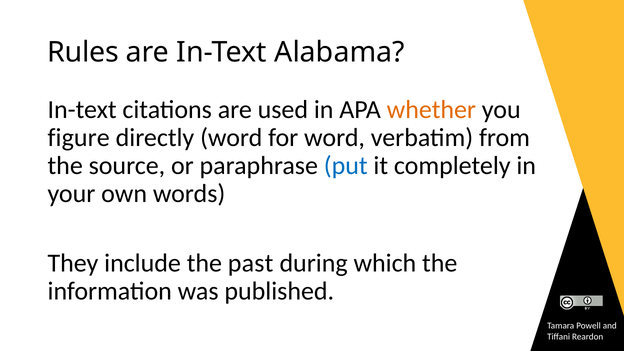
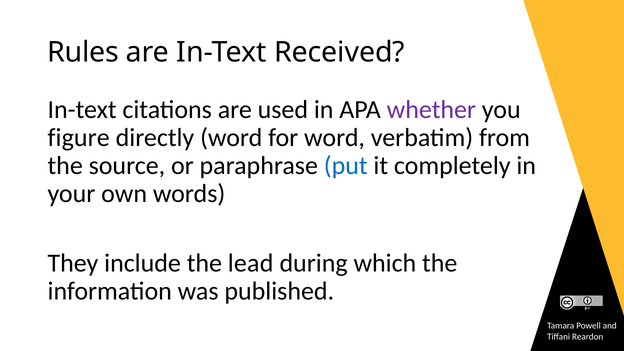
Alabama: Alabama -> Received
whether colour: orange -> purple
past: past -> lead
